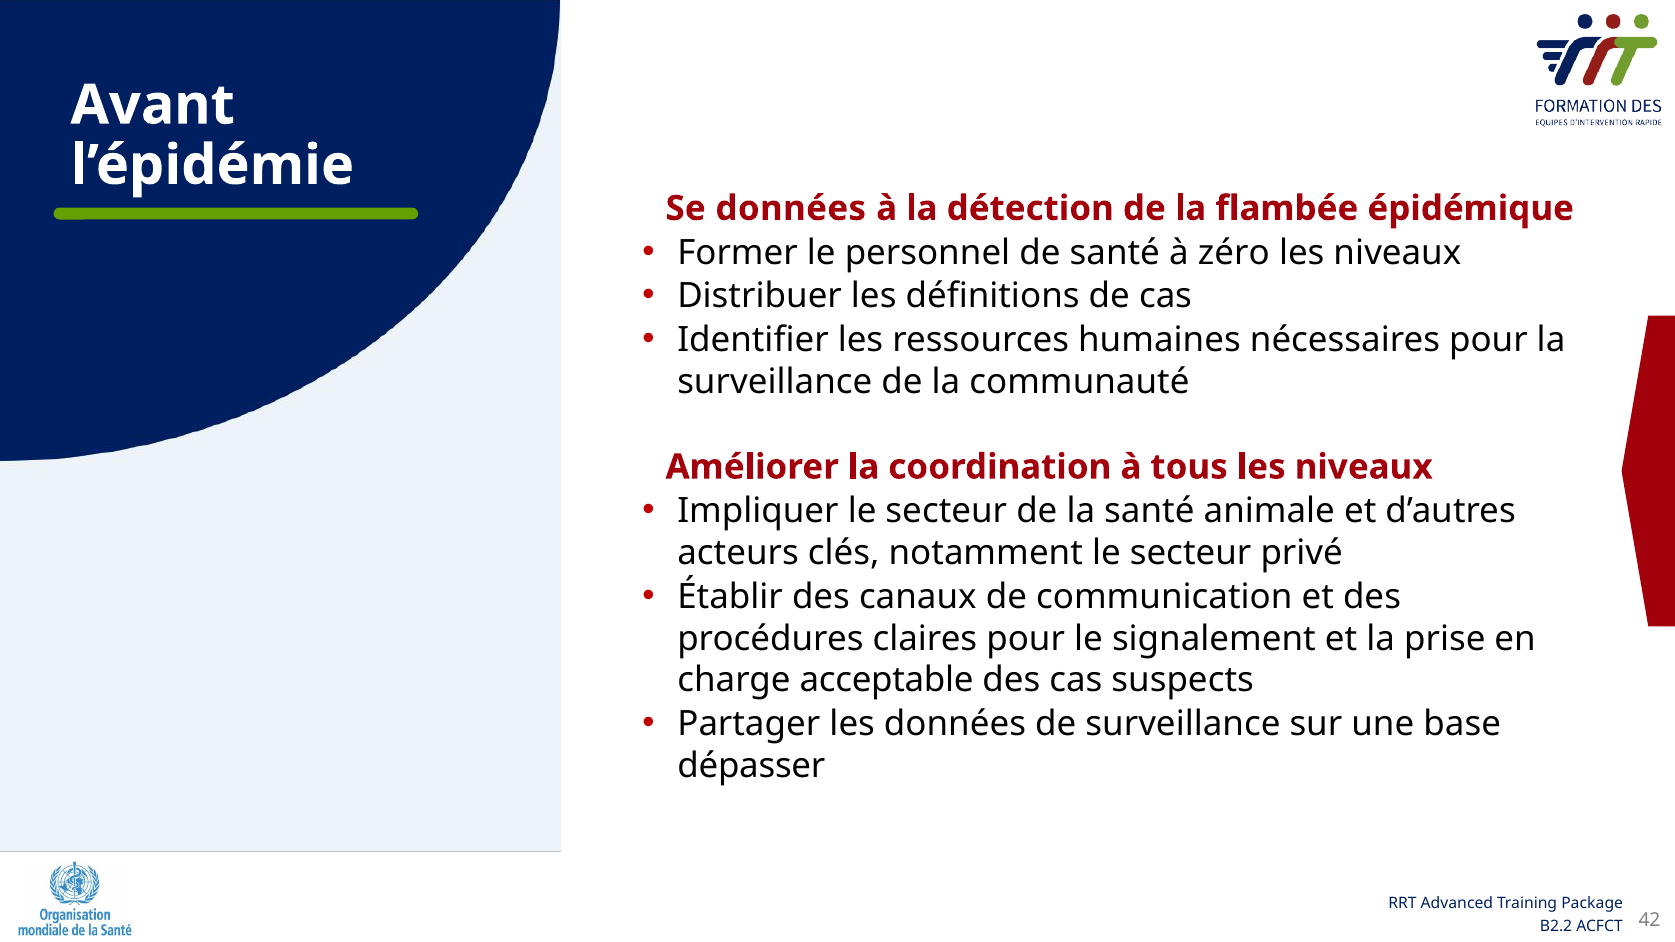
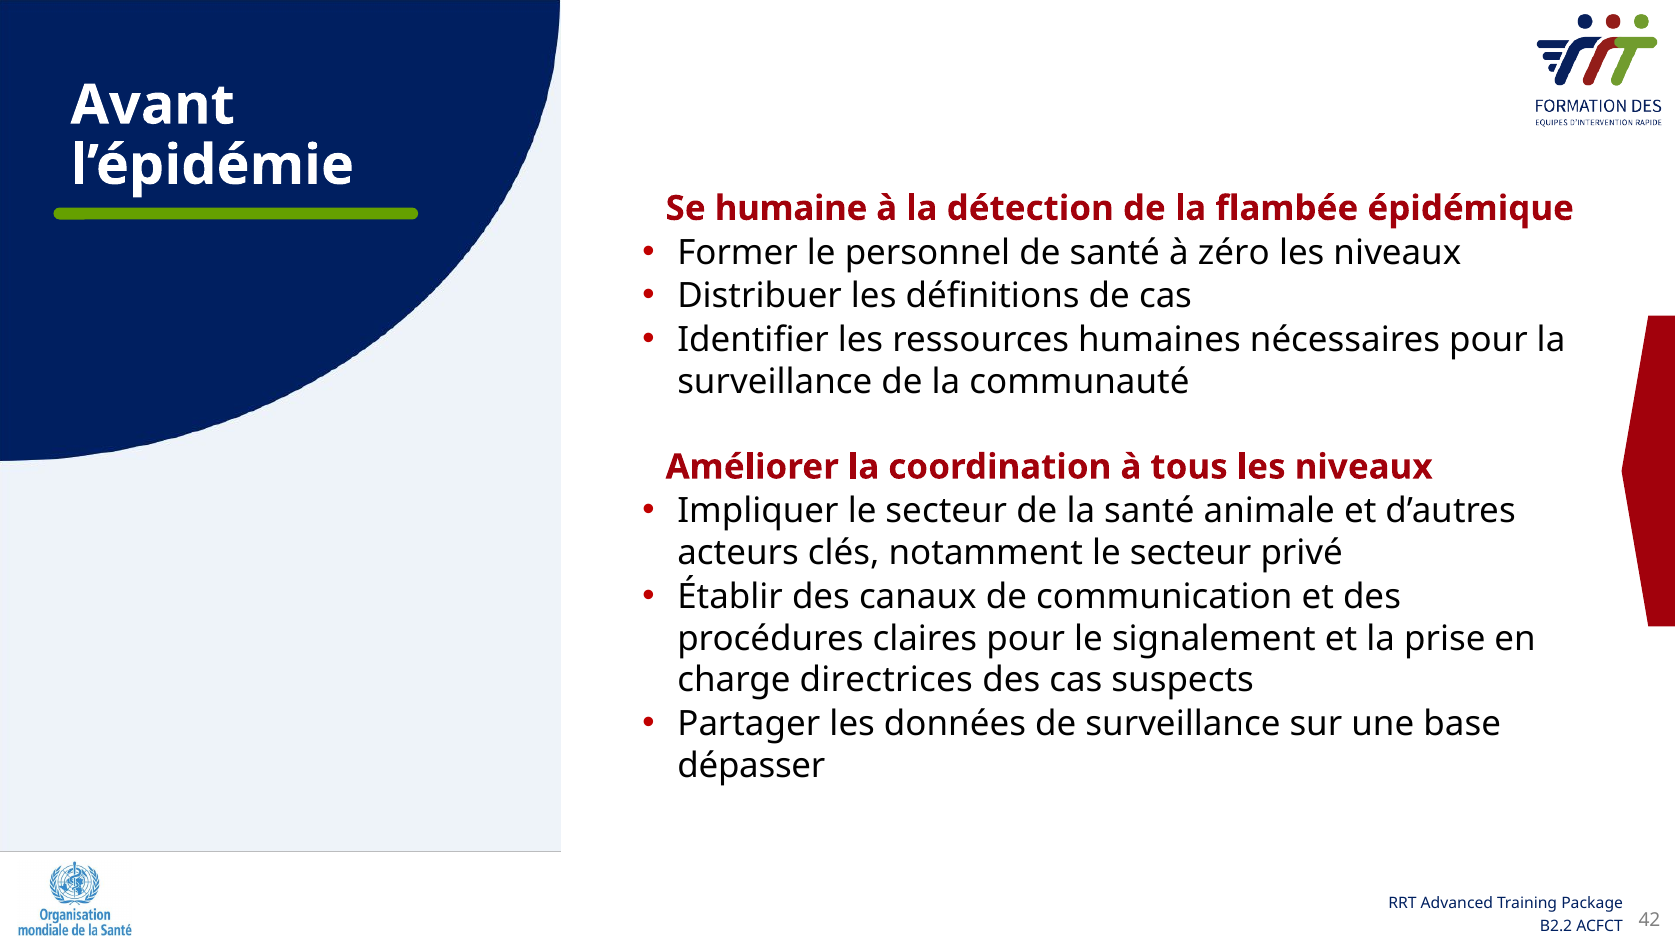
Se données: données -> humaine
acceptable: acceptable -> directrices
